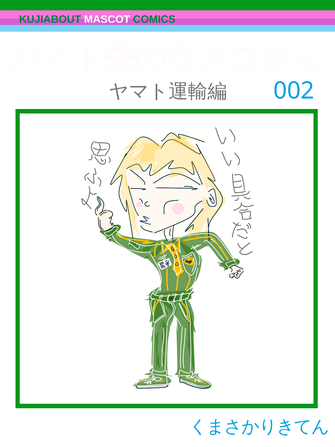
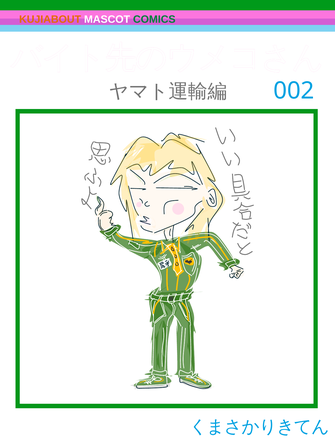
KUJIABOUT colour: green -> orange
